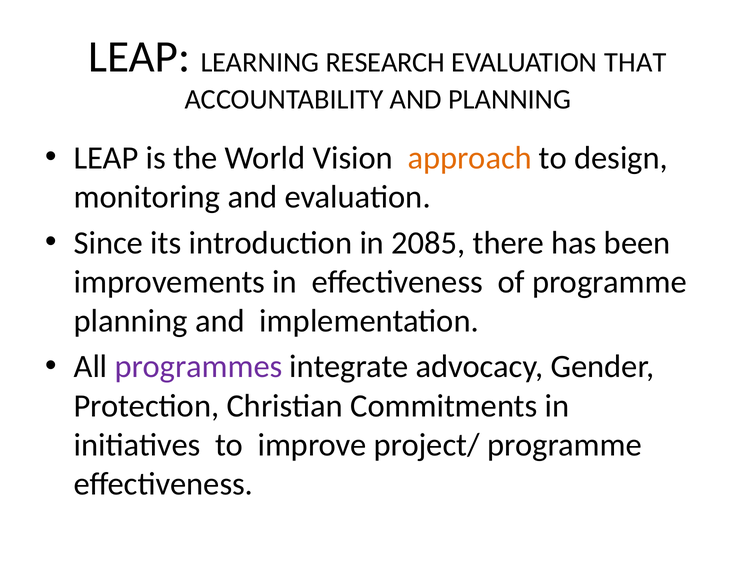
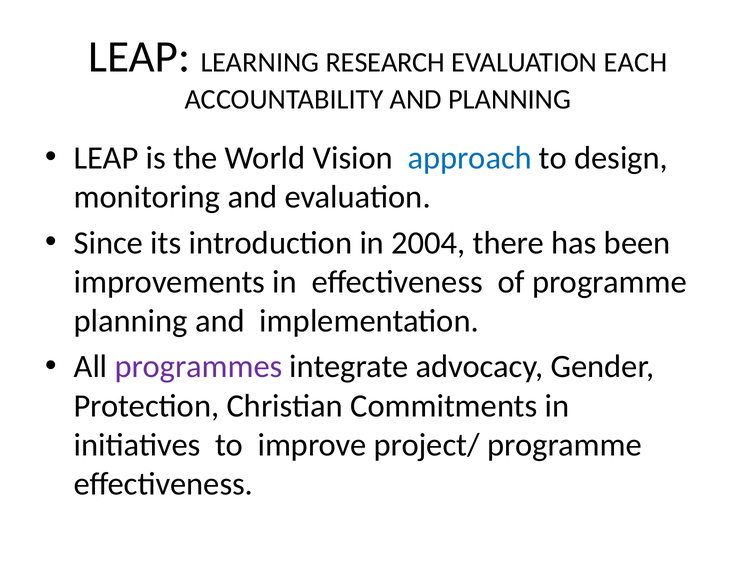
THAT: THAT -> EACH
approach colour: orange -> blue
2085: 2085 -> 2004
